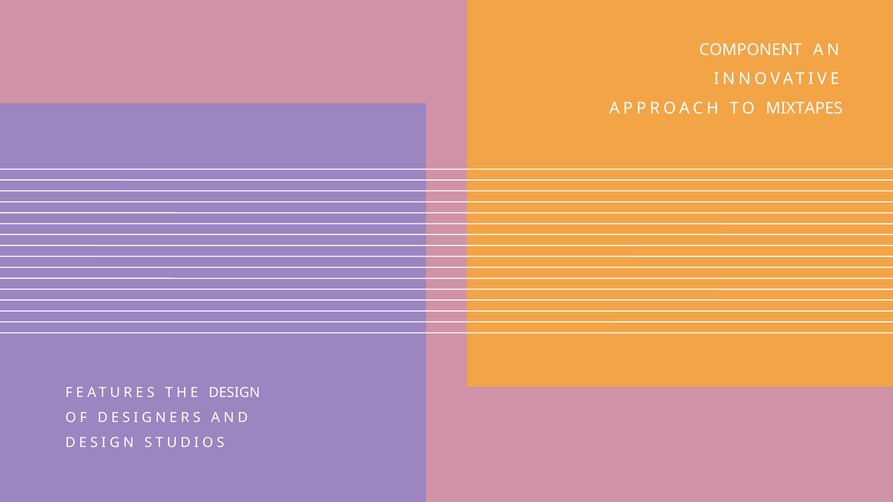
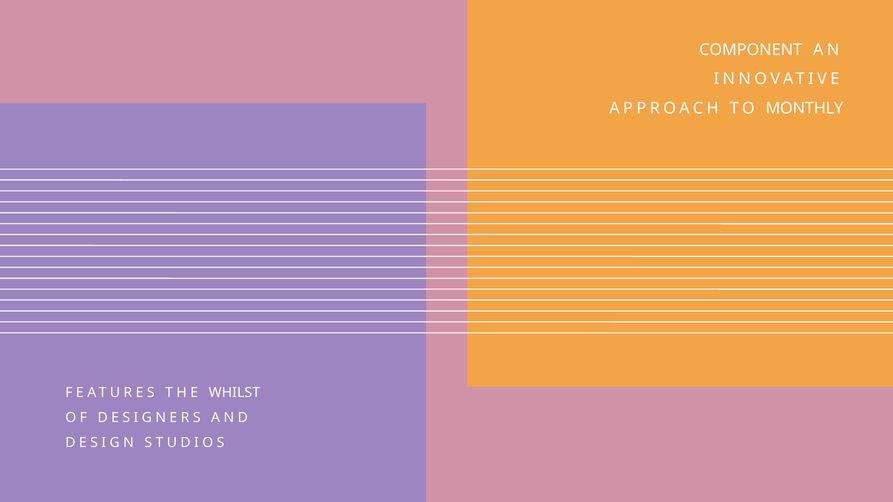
MIXTAPES: MIXTAPES -> MONTHLY
DESIGN: DESIGN -> WHILST
